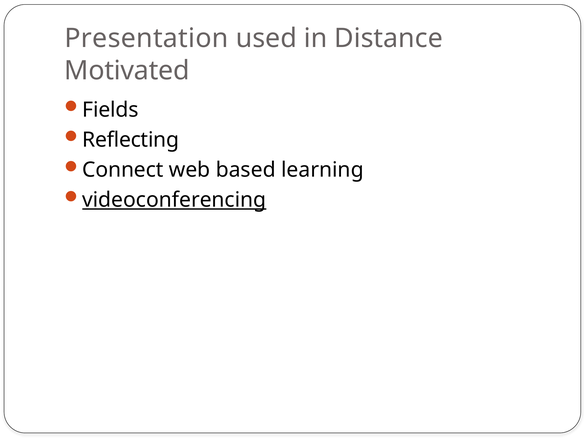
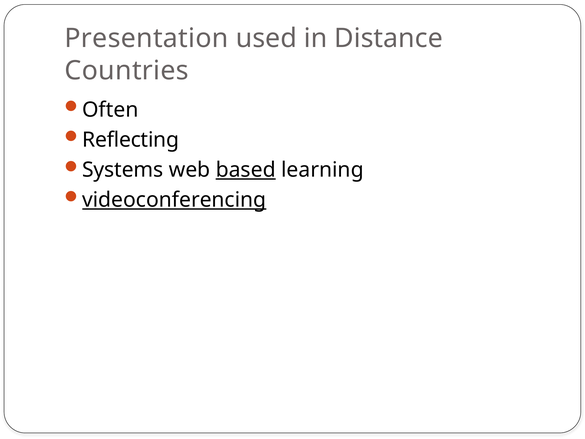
Motivated: Motivated -> Countries
Fields: Fields -> Often
Connect: Connect -> Systems
based underline: none -> present
